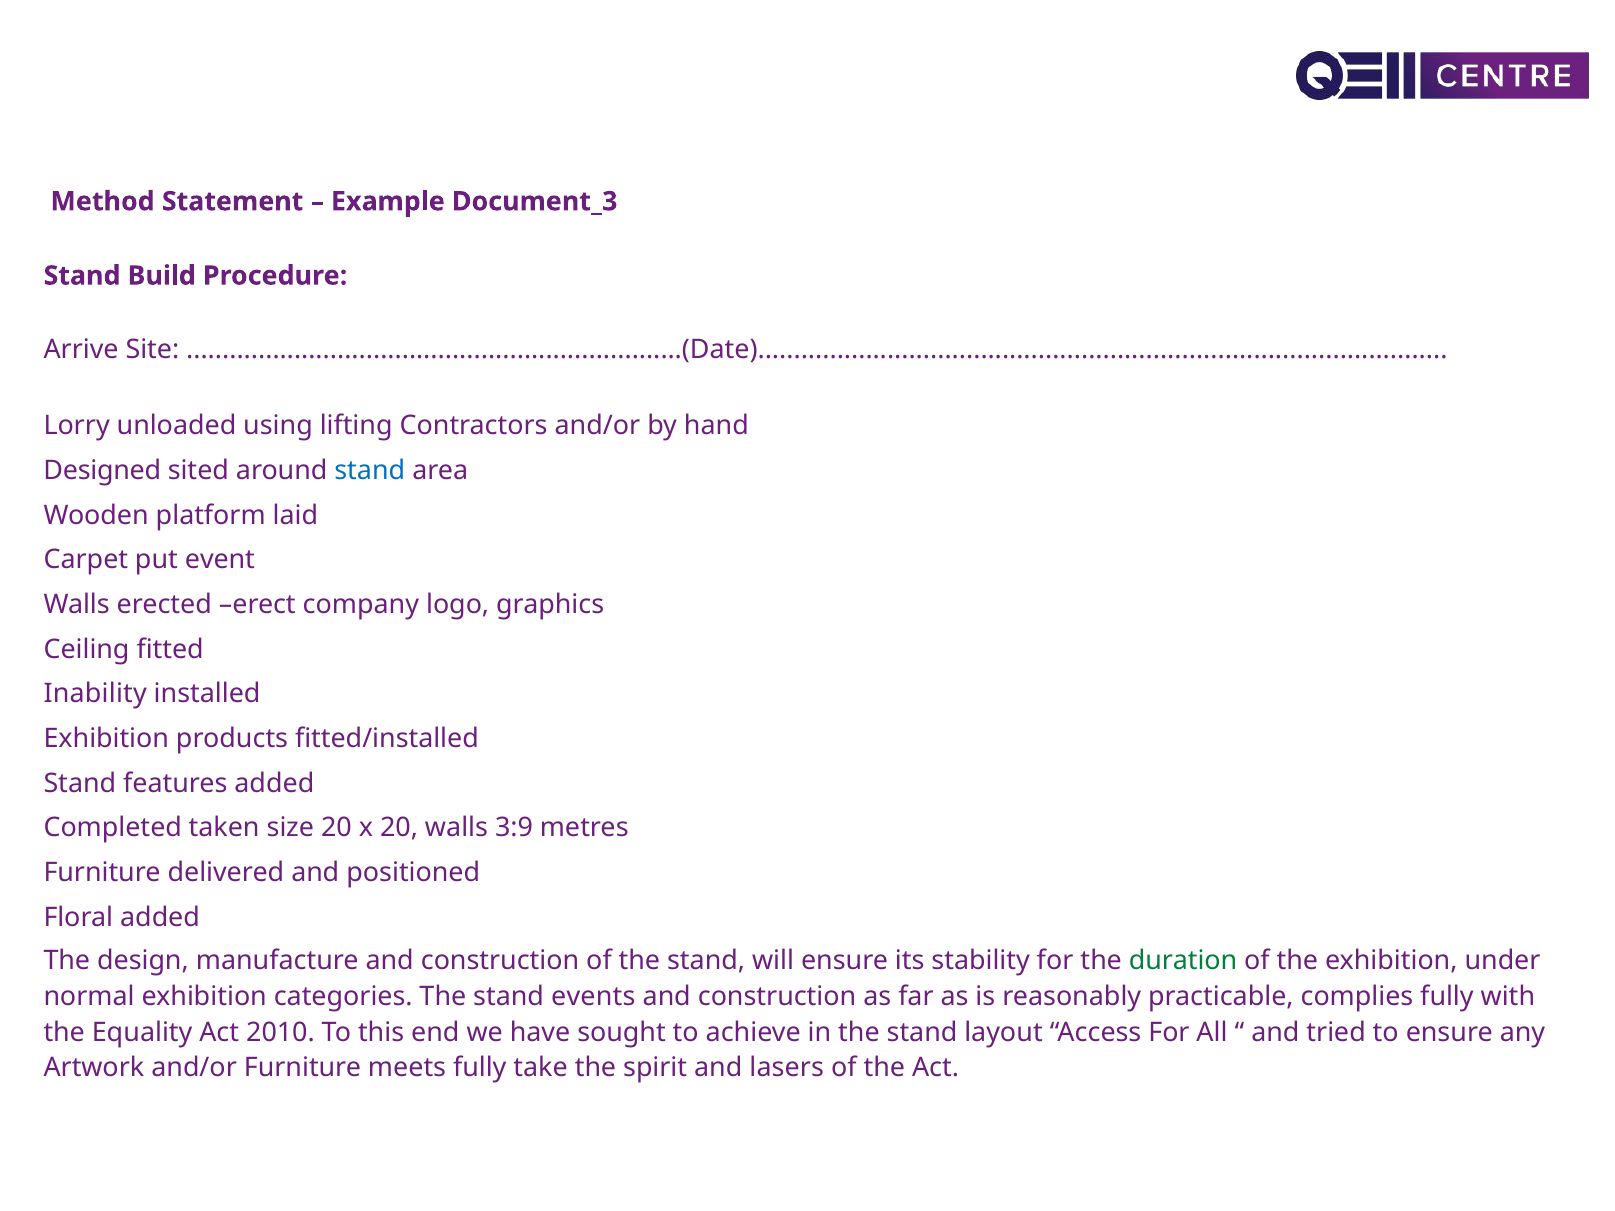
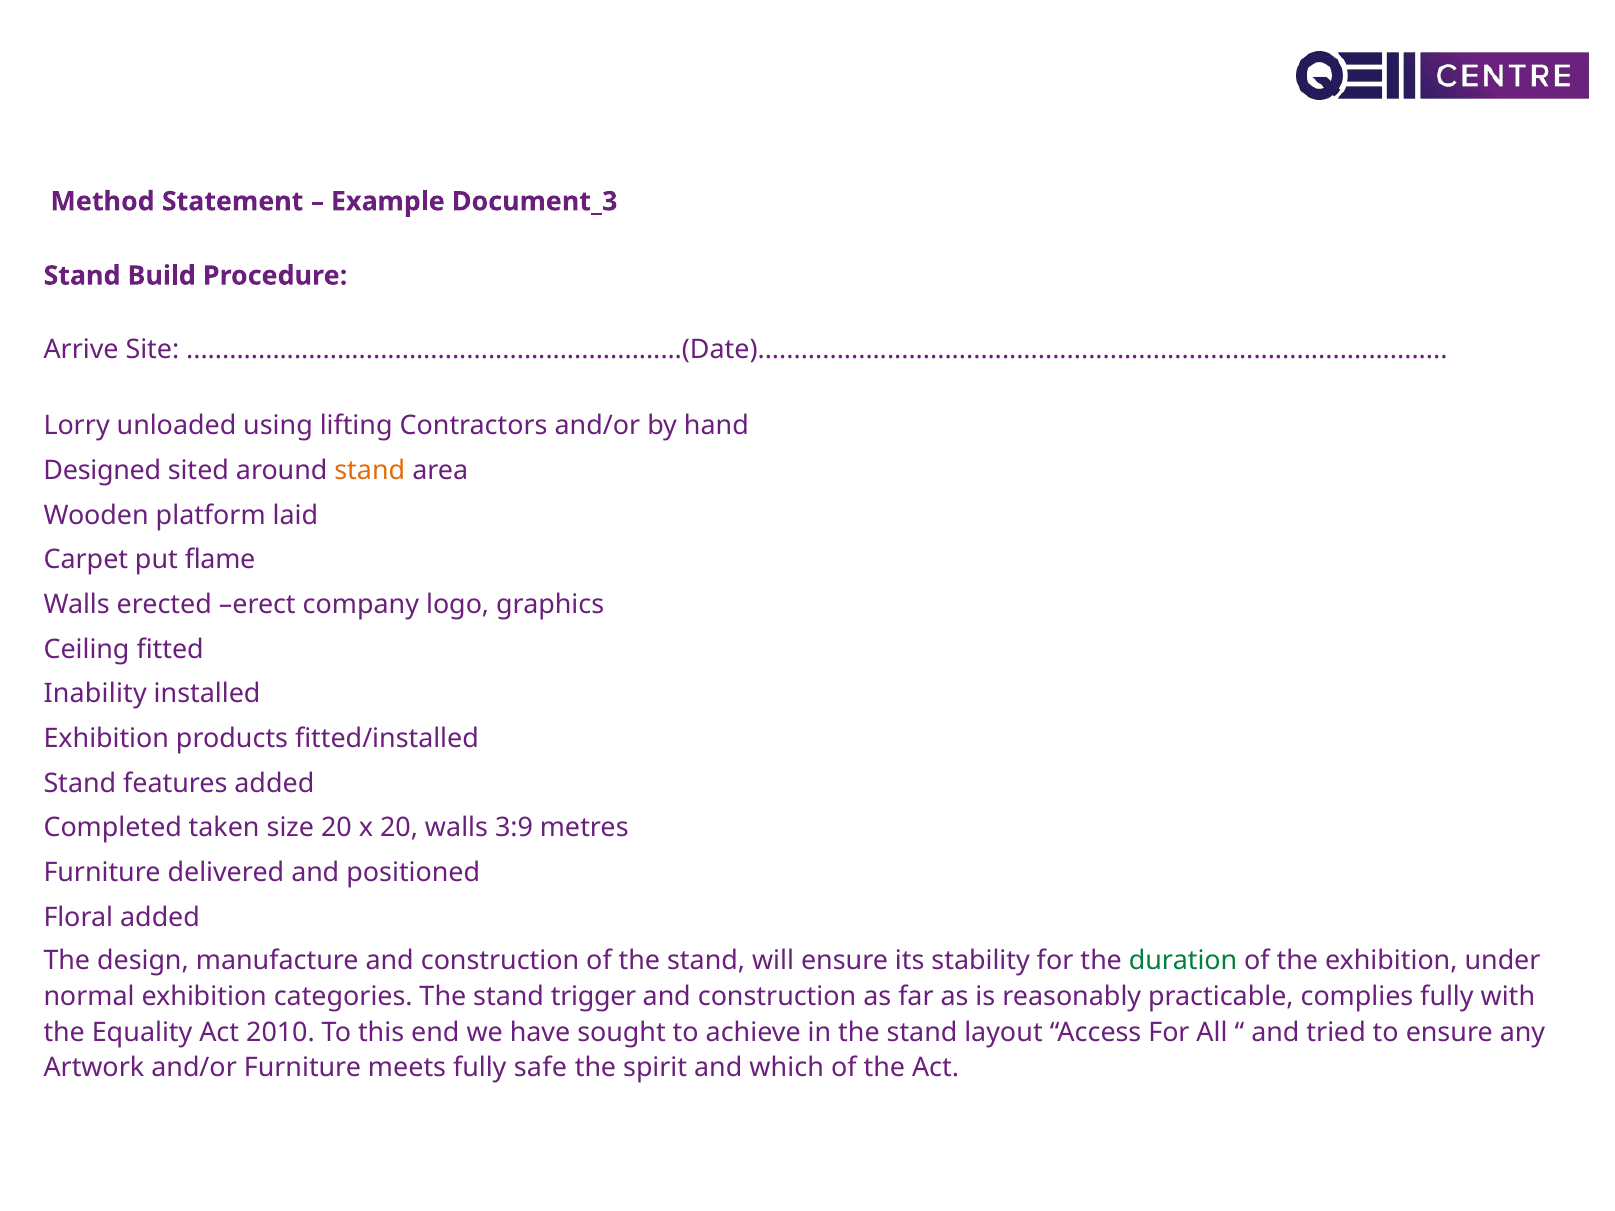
stand at (370, 471) colour: blue -> orange
event: event -> flame
events: events -> trigger
take: take -> safe
lasers: lasers -> which
